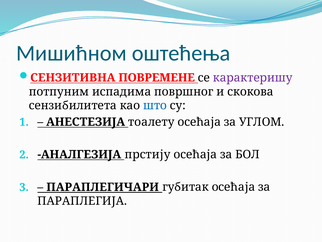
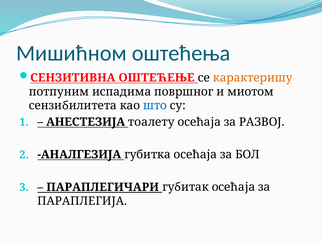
ПОВРЕМЕНЕ: ПОВРЕМЕНЕ -> ОШТЕЋЕЊЕ
карактеришу colour: purple -> orange
скокова: скокова -> миотом
УГЛОМ: УГЛОМ -> РАЗВОЈ
прстију: прстију -> губитка
